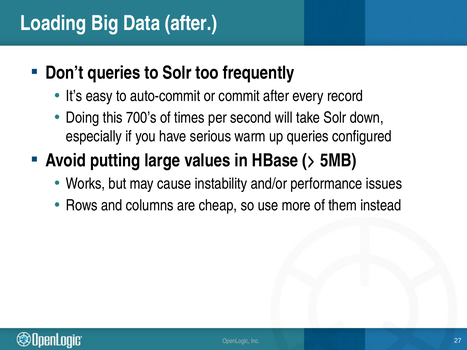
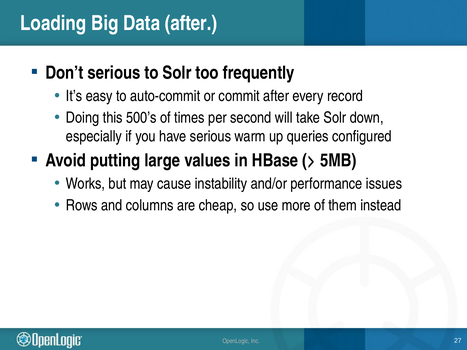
Don’t queries: queries -> serious
700’s: 700’s -> 500’s
